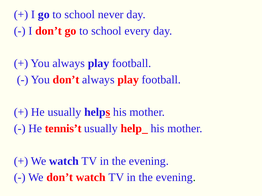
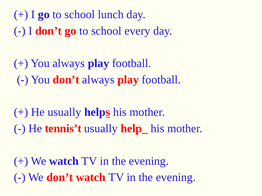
never: never -> lunch
